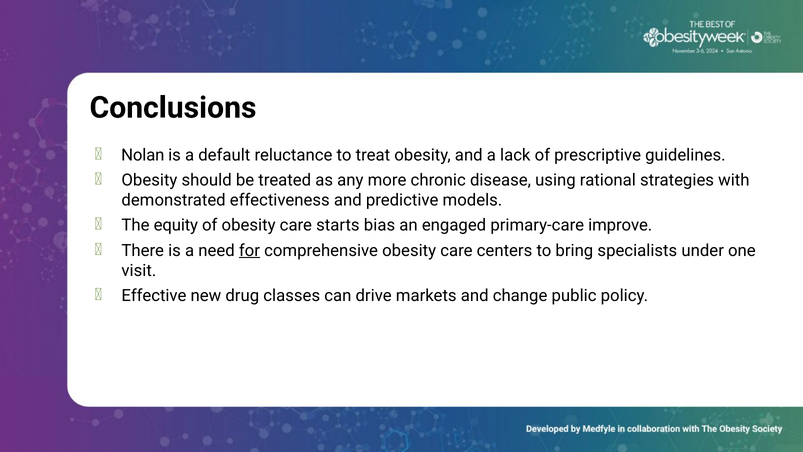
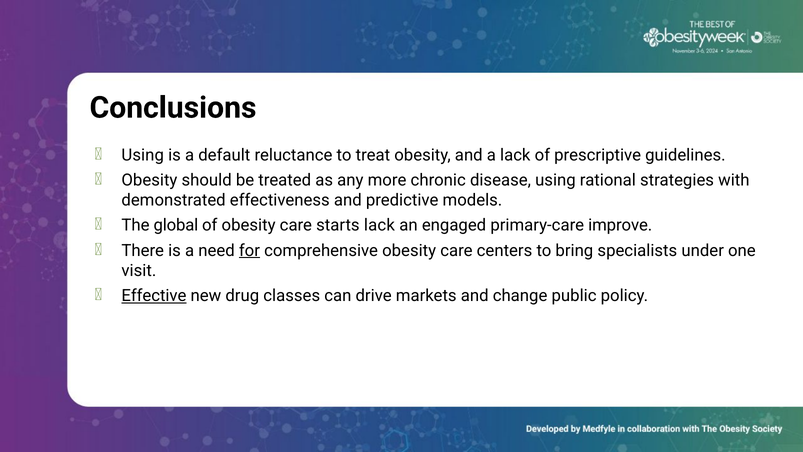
Nolan at (143, 155): Nolan -> Using
equity: equity -> global
starts bias: bias -> lack
Effective underline: none -> present
